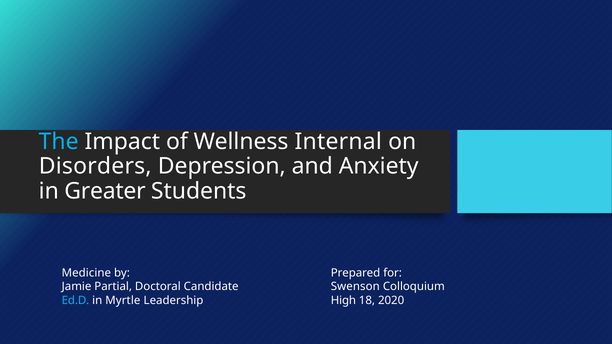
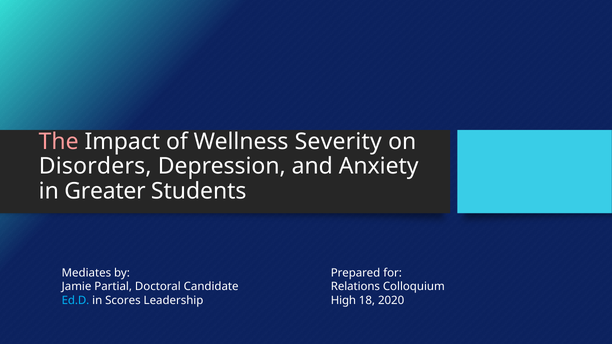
The colour: light blue -> pink
Internal: Internal -> Severity
Medicine: Medicine -> Mediates
Swenson: Swenson -> Relations
Myrtle: Myrtle -> Scores
